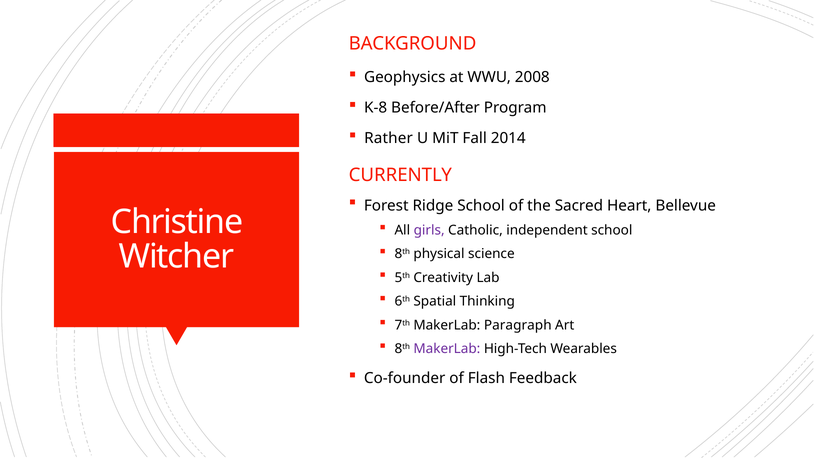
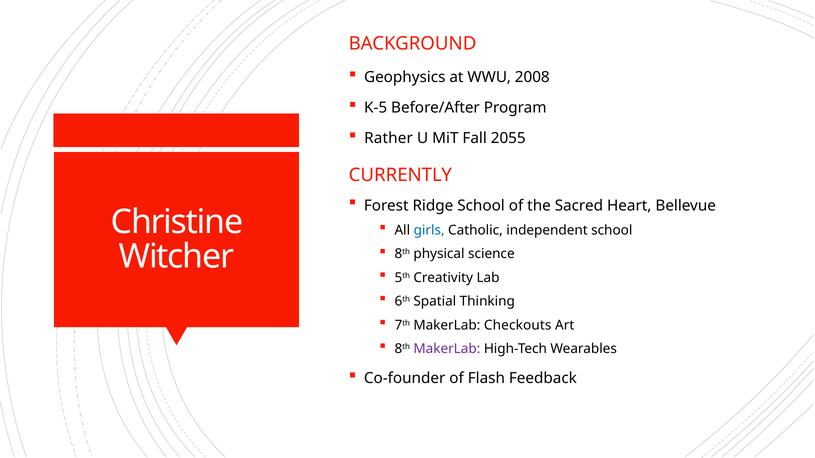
K-8: K-8 -> K-5
2014: 2014 -> 2055
girls colour: purple -> blue
Paragraph: Paragraph -> Checkouts
